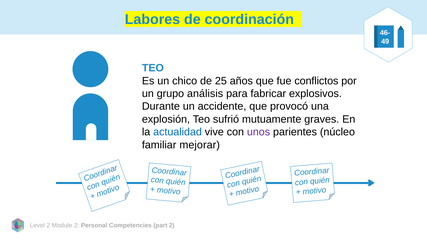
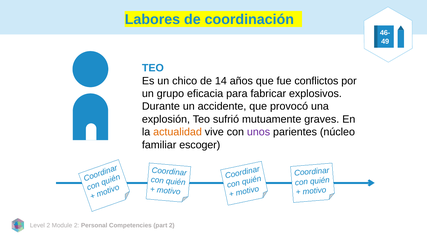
25: 25 -> 14
análisis: análisis -> eficacia
actualidad colour: blue -> orange
mejorar: mejorar -> escoger
